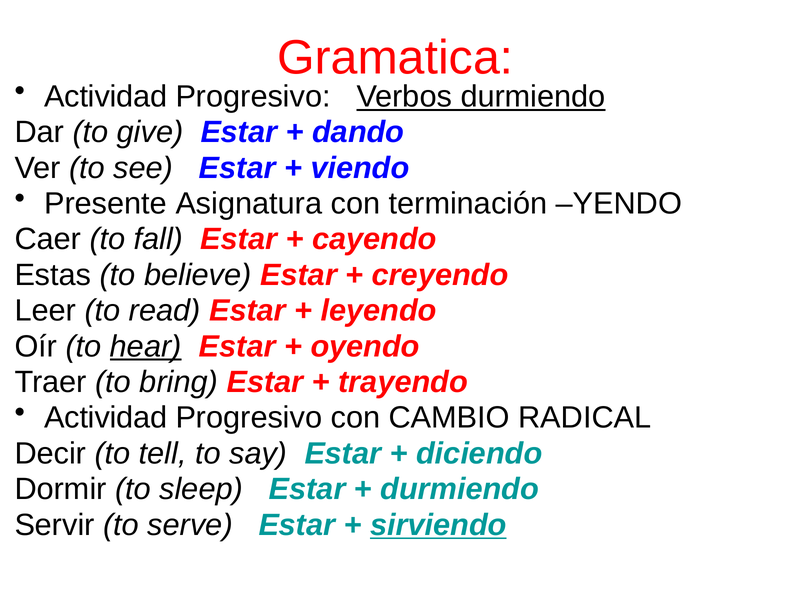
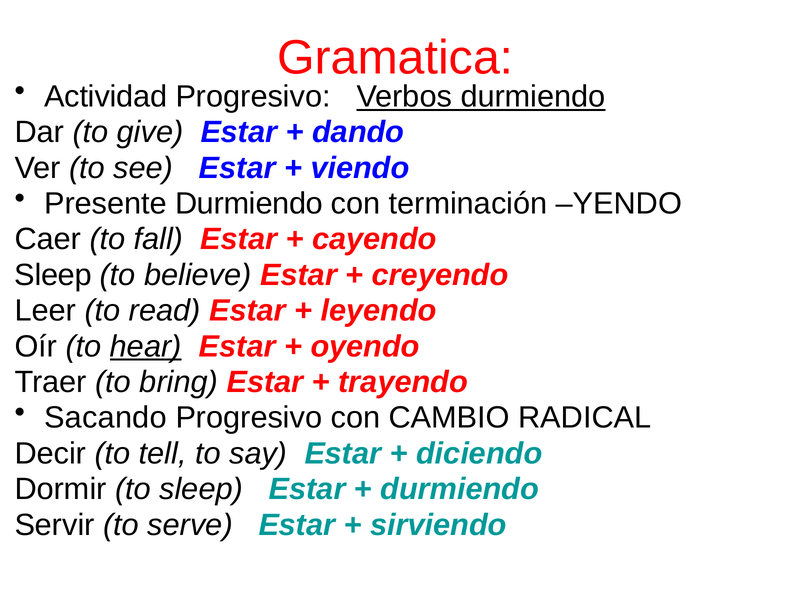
Presente Asignatura: Asignatura -> Durmiendo
Estas at (53, 275): Estas -> Sleep
Actividad at (106, 418): Actividad -> Sacando
sirviendo underline: present -> none
